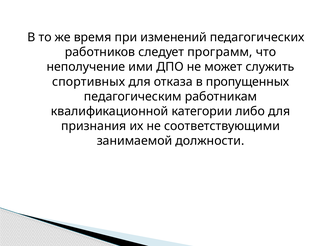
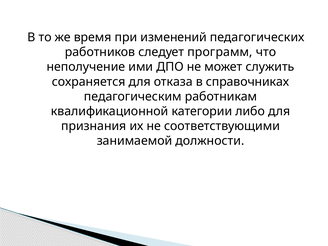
спортивных: спортивных -> сохраняется
пропущенных: пропущенных -> справочниках
